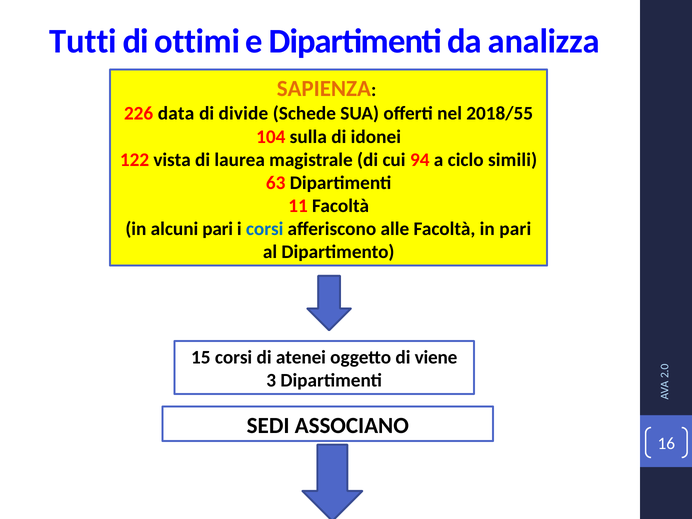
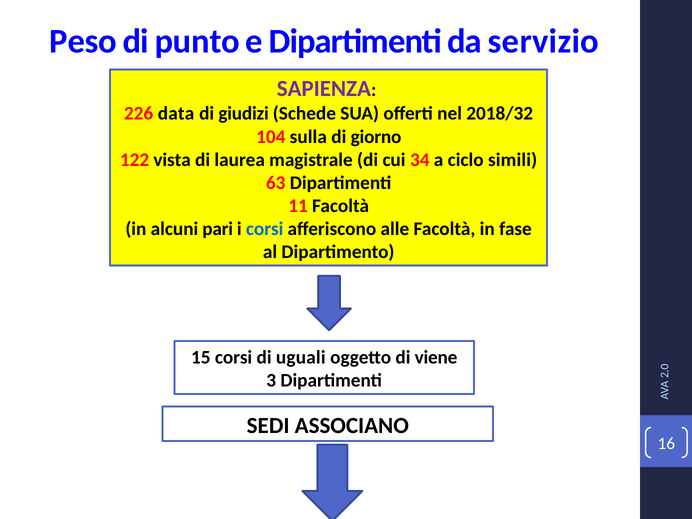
Tutti: Tutti -> Peso
ottimi: ottimi -> punto
analizza: analizza -> servizio
SAPIENZA colour: orange -> purple
divide: divide -> giudizi
2018/55: 2018/55 -> 2018/32
idonei: idonei -> giorno
94: 94 -> 34
in pari: pari -> fase
atenei: atenei -> uguali
